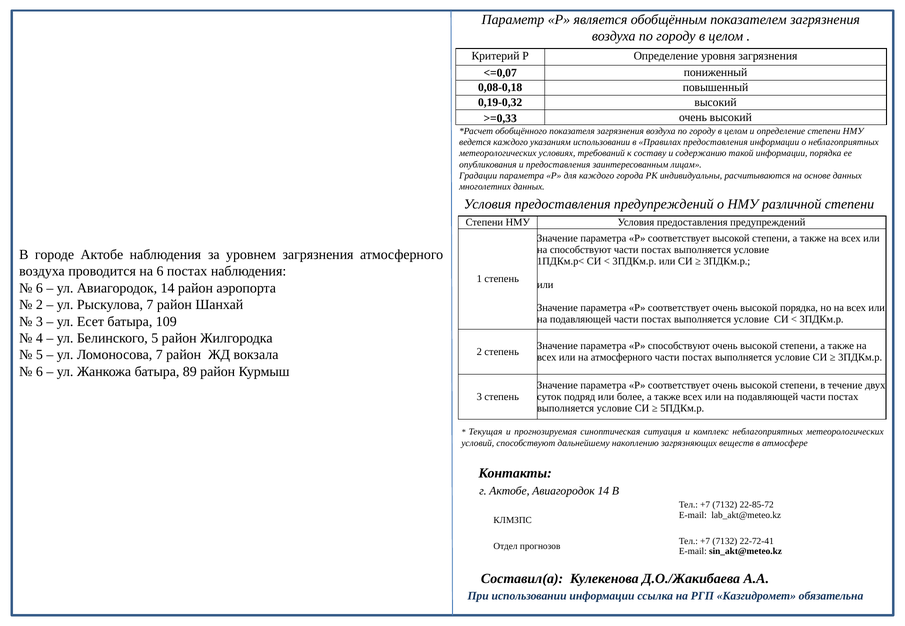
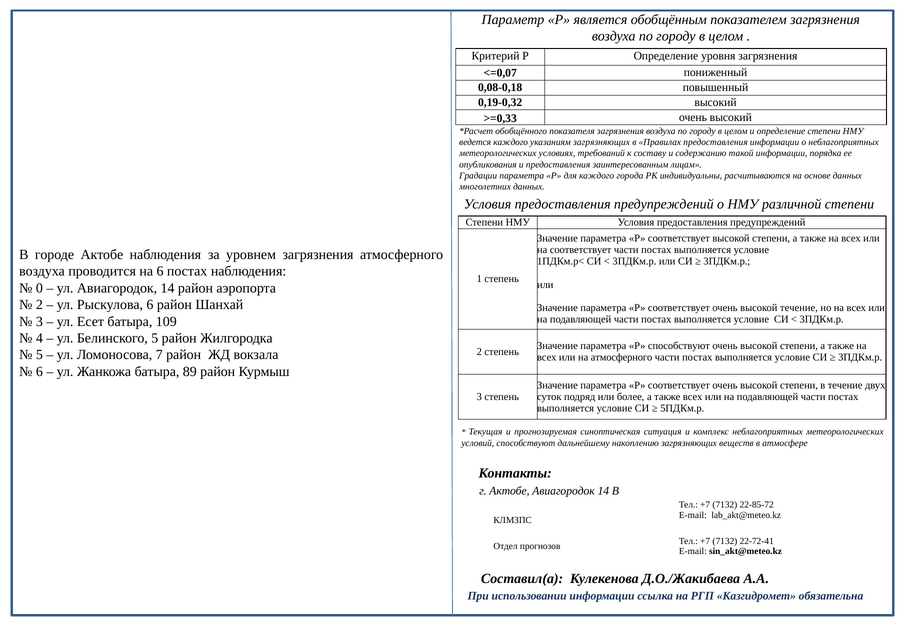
указаниям использовании: использовании -> загрязняющих
на способствуют: способствуют -> соответствует
6 at (39, 288): 6 -> 0
Рыскулова 7: 7 -> 6
высокой порядка: порядка -> течение
